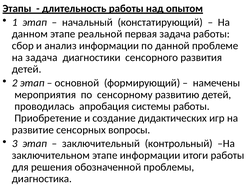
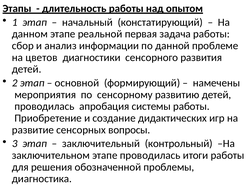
на задача: задача -> цветов
этапе информации: информации -> проводилась
